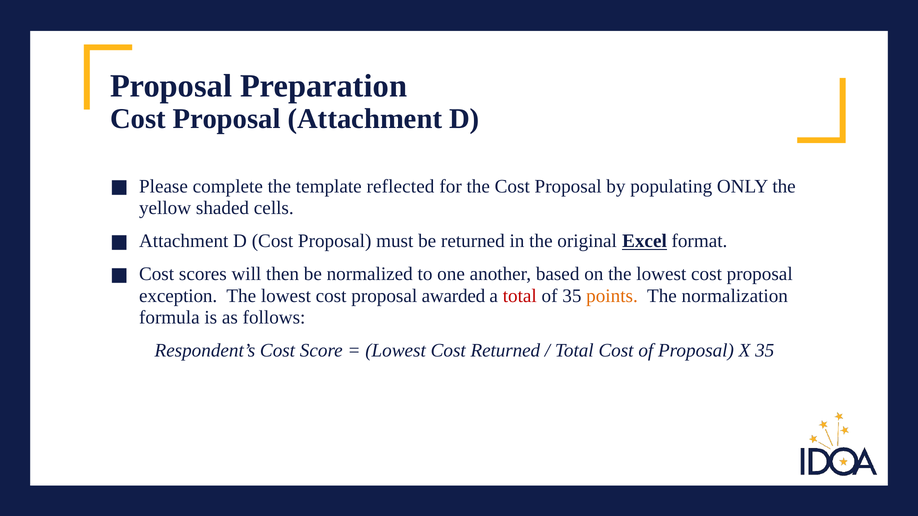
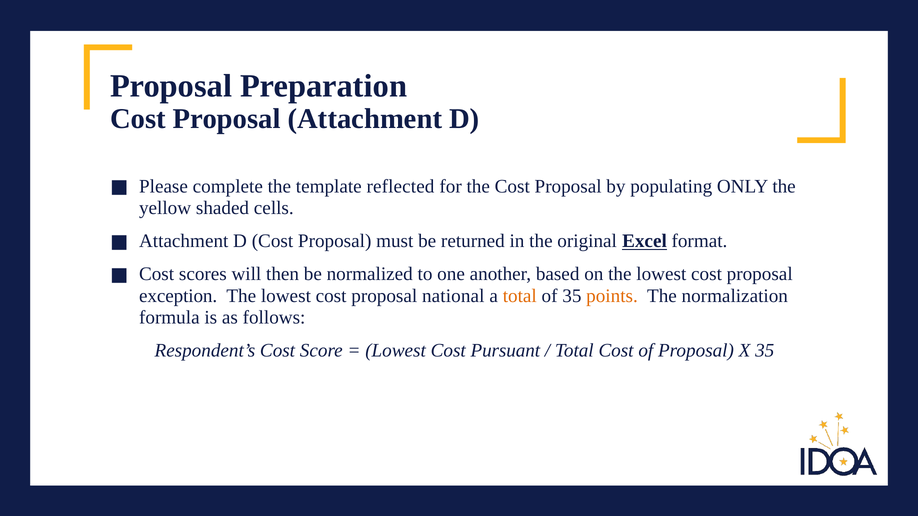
awarded: awarded -> national
total at (520, 296) colour: red -> orange
Cost Returned: Returned -> Pursuant
